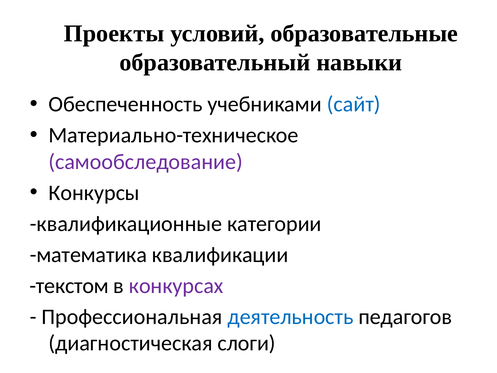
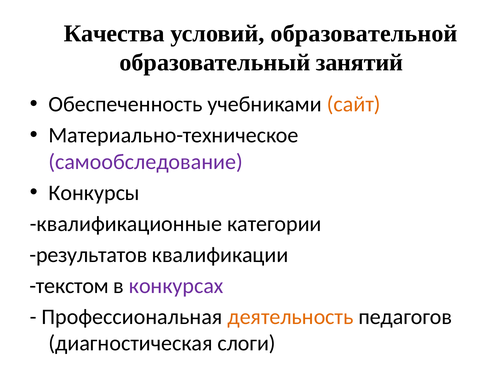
Проекты: Проекты -> Качества
образовательные: образовательные -> образовательной
навыки: навыки -> занятий
сайт colour: blue -> orange
математика: математика -> результатов
деятельность colour: blue -> orange
